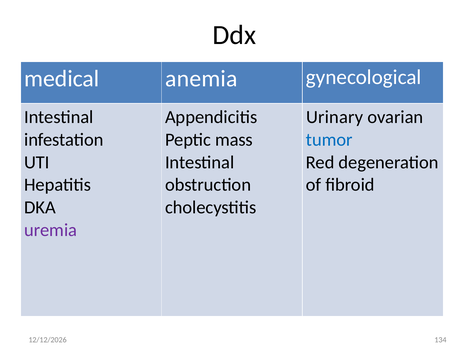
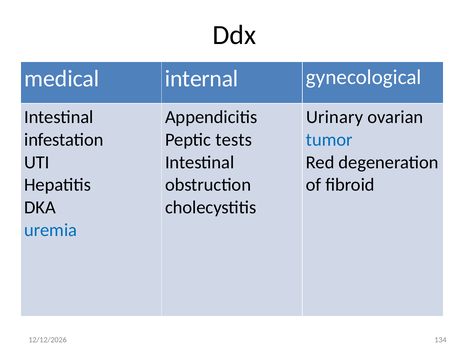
anemia: anemia -> internal
mass: mass -> tests
uremia colour: purple -> blue
